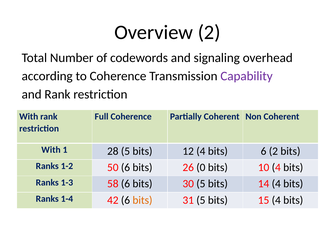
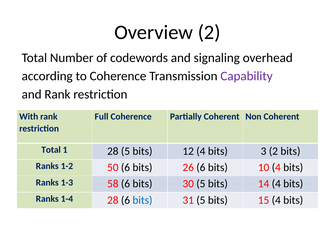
With at (51, 150): With -> Total
bits 6: 6 -> 3
26 0: 0 -> 6
1-4 42: 42 -> 28
bits at (142, 200) colour: orange -> blue
